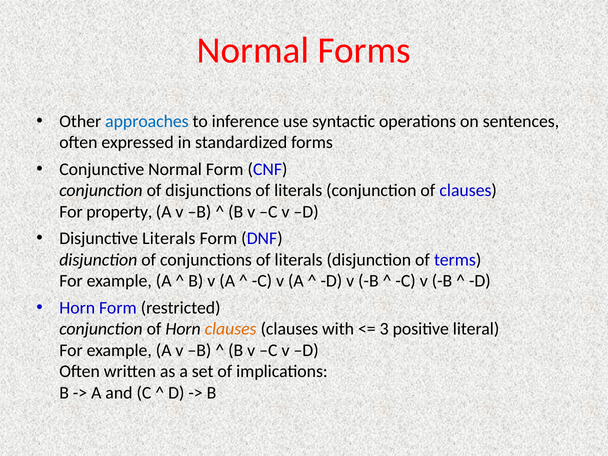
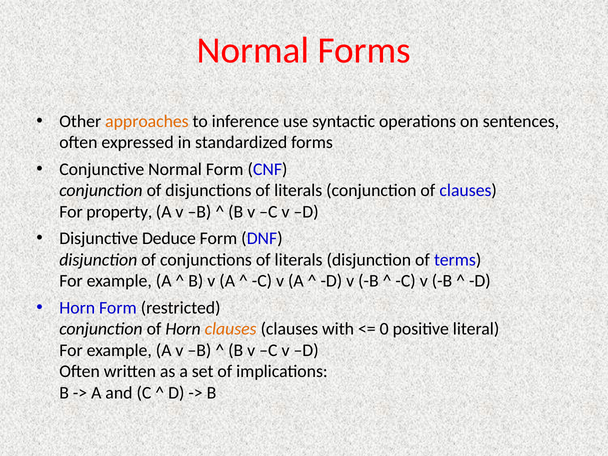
approaches colour: blue -> orange
Disjunctive Literals: Literals -> Deduce
3: 3 -> 0
